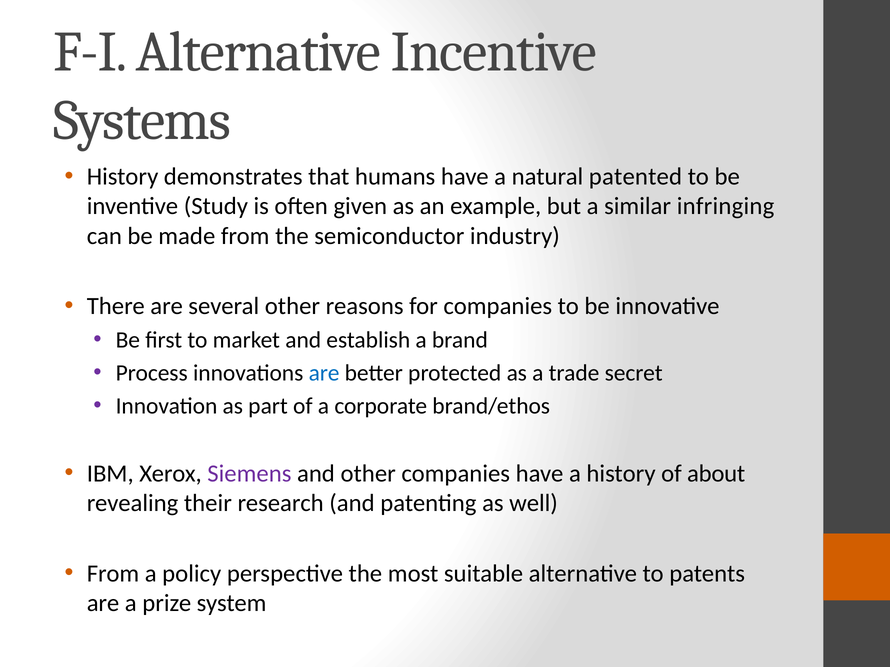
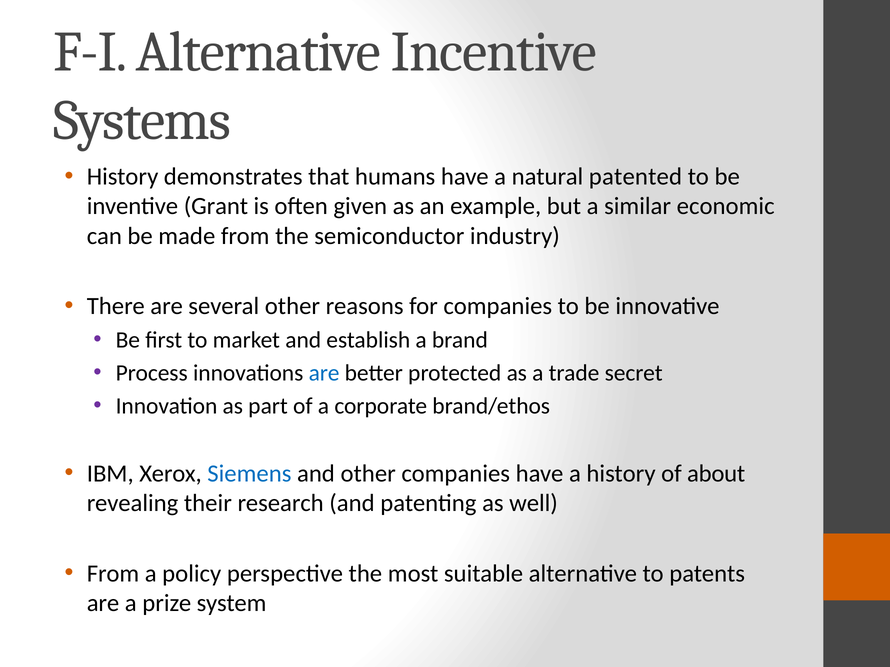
Study: Study -> Grant
infringing: infringing -> economic
Siemens colour: purple -> blue
